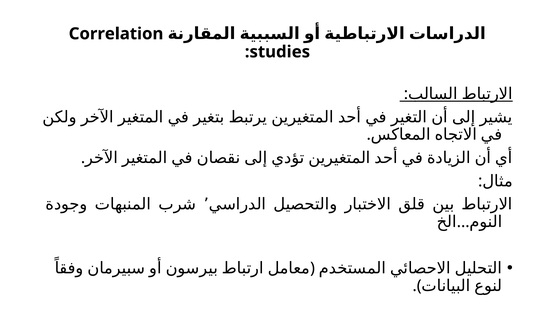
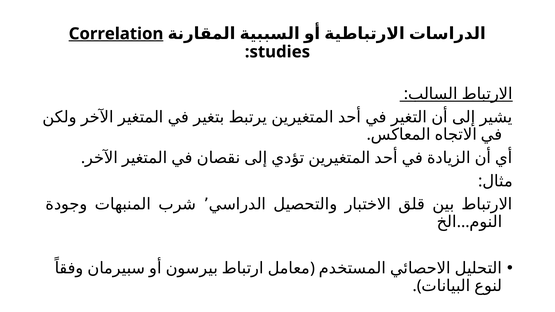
Correlation underline: none -> present
